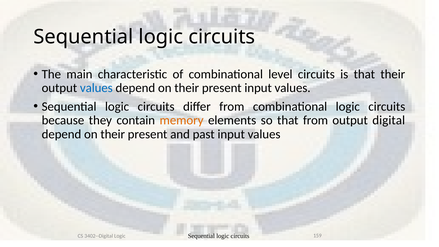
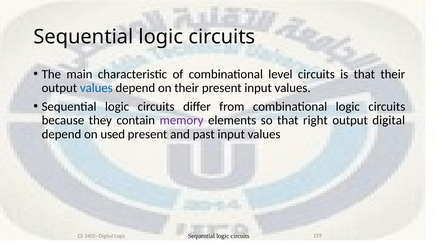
memory colour: orange -> purple
that from: from -> right
their at (113, 134): their -> used
